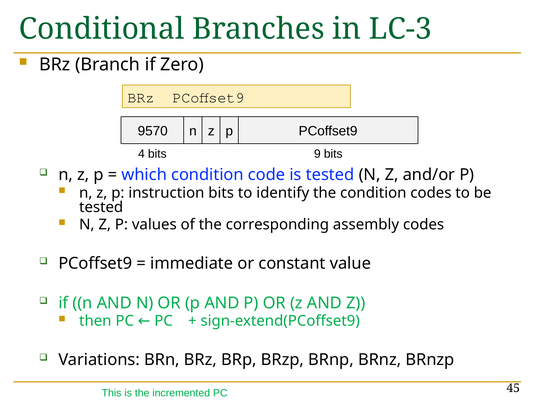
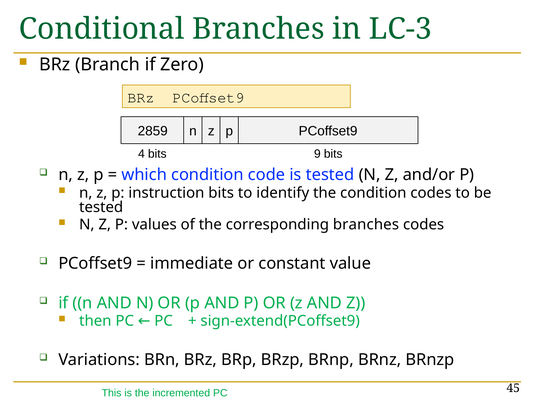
9570: 9570 -> 2859
corresponding assembly: assembly -> branches
